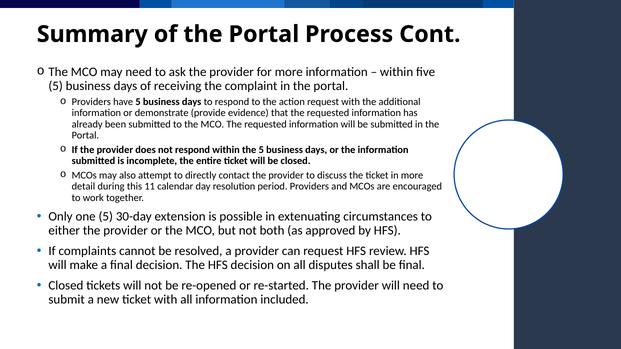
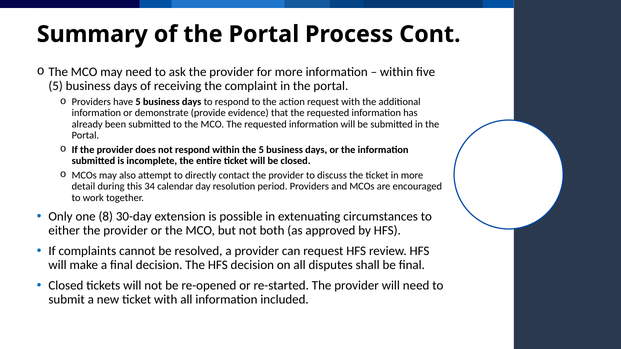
11: 11 -> 34
one 5: 5 -> 8
